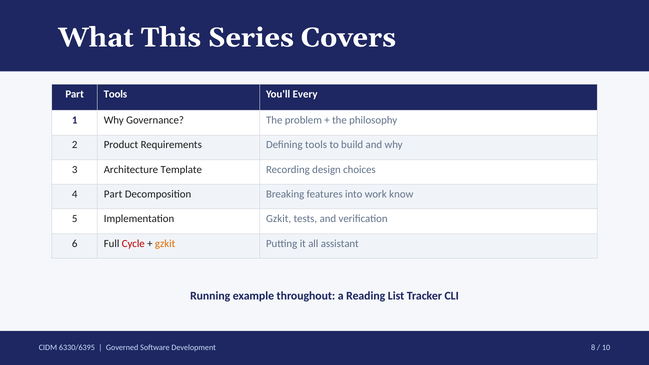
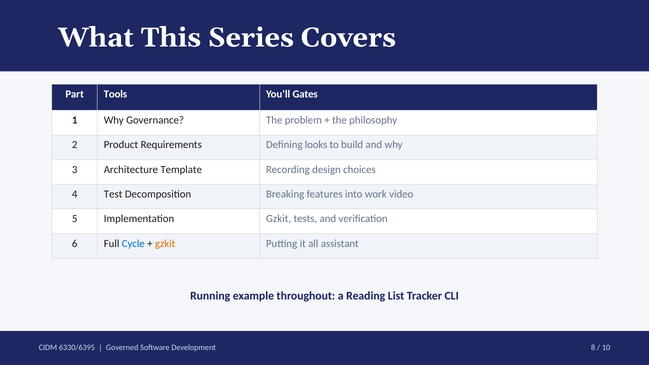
Every: Every -> Gates
Defining tools: tools -> looks
4 Part: Part -> Test
know: know -> video
Cycle colour: red -> blue
